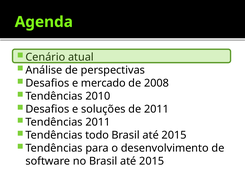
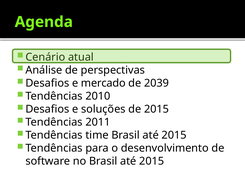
2008: 2008 -> 2039
de 2011: 2011 -> 2015
todo: todo -> time
